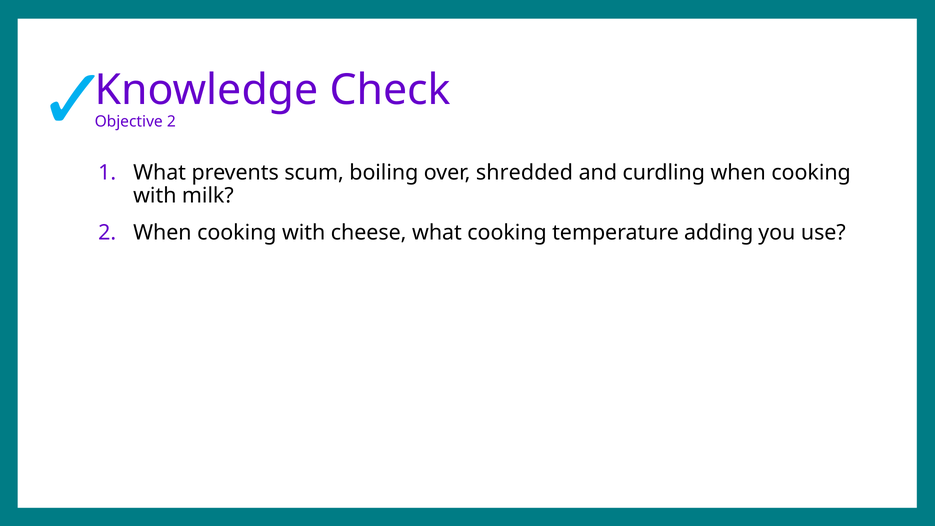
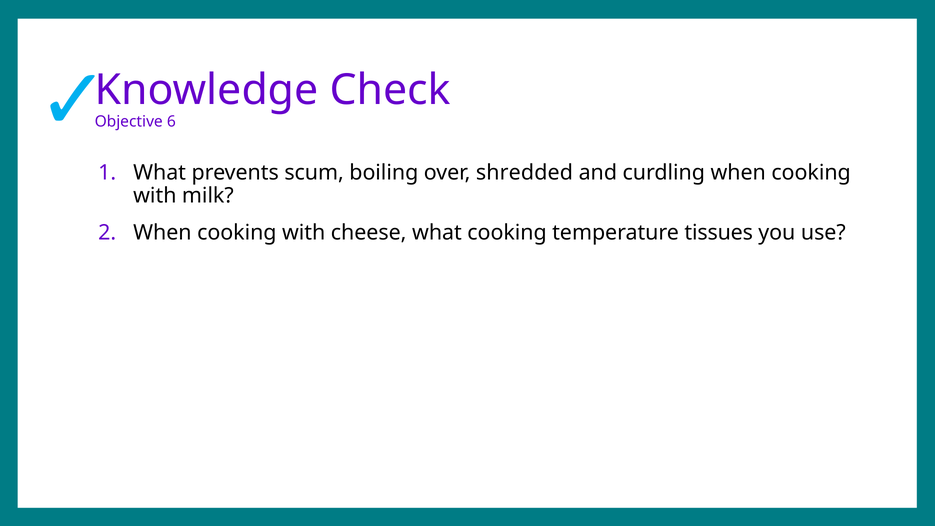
Objective 2: 2 -> 6
adding: adding -> tissues
